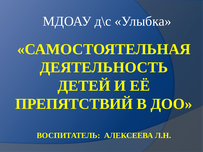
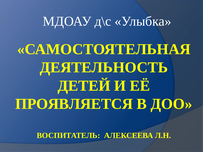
ПРЕПЯТСТВИЙ: ПРЕПЯТСТВИЙ -> ПРОЯВЛЯЕТСЯ
